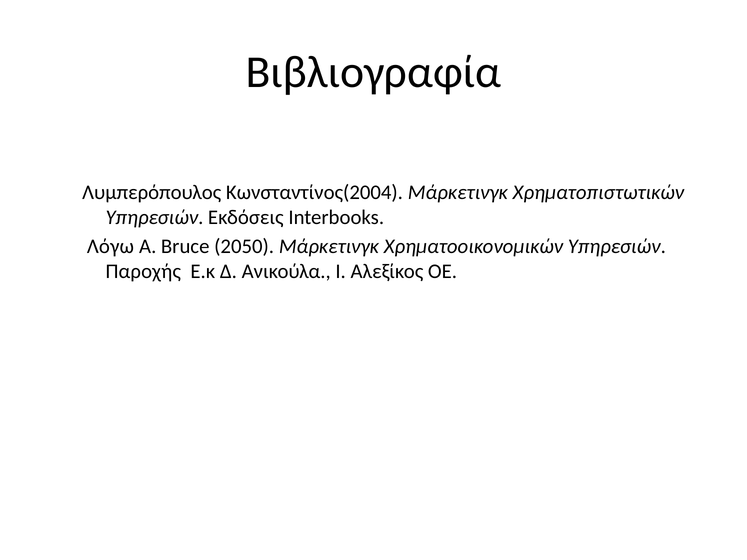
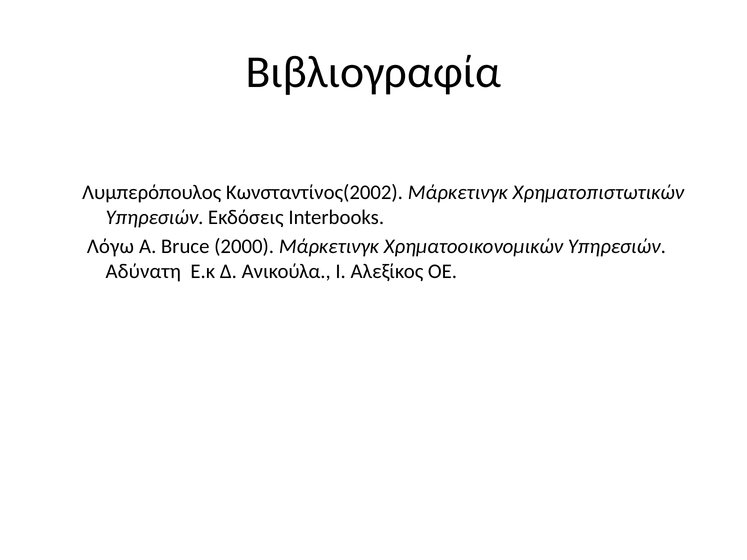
Κωνσταντίνος(2004: Κωνσταντίνος(2004 -> Κωνσταντίνος(2002
2050: 2050 -> 2000
Παροχής: Παροχής -> Αδύνατη
